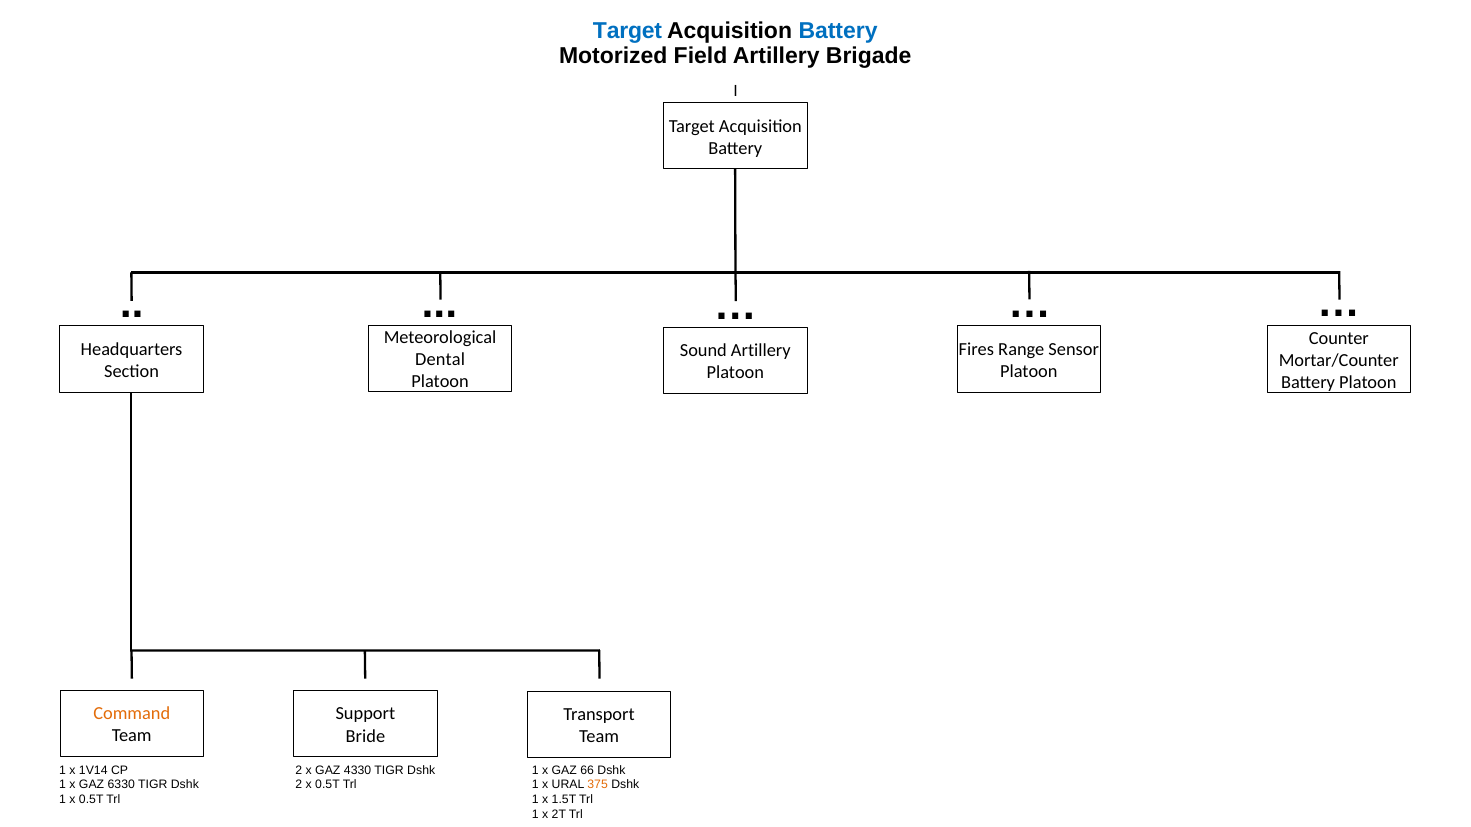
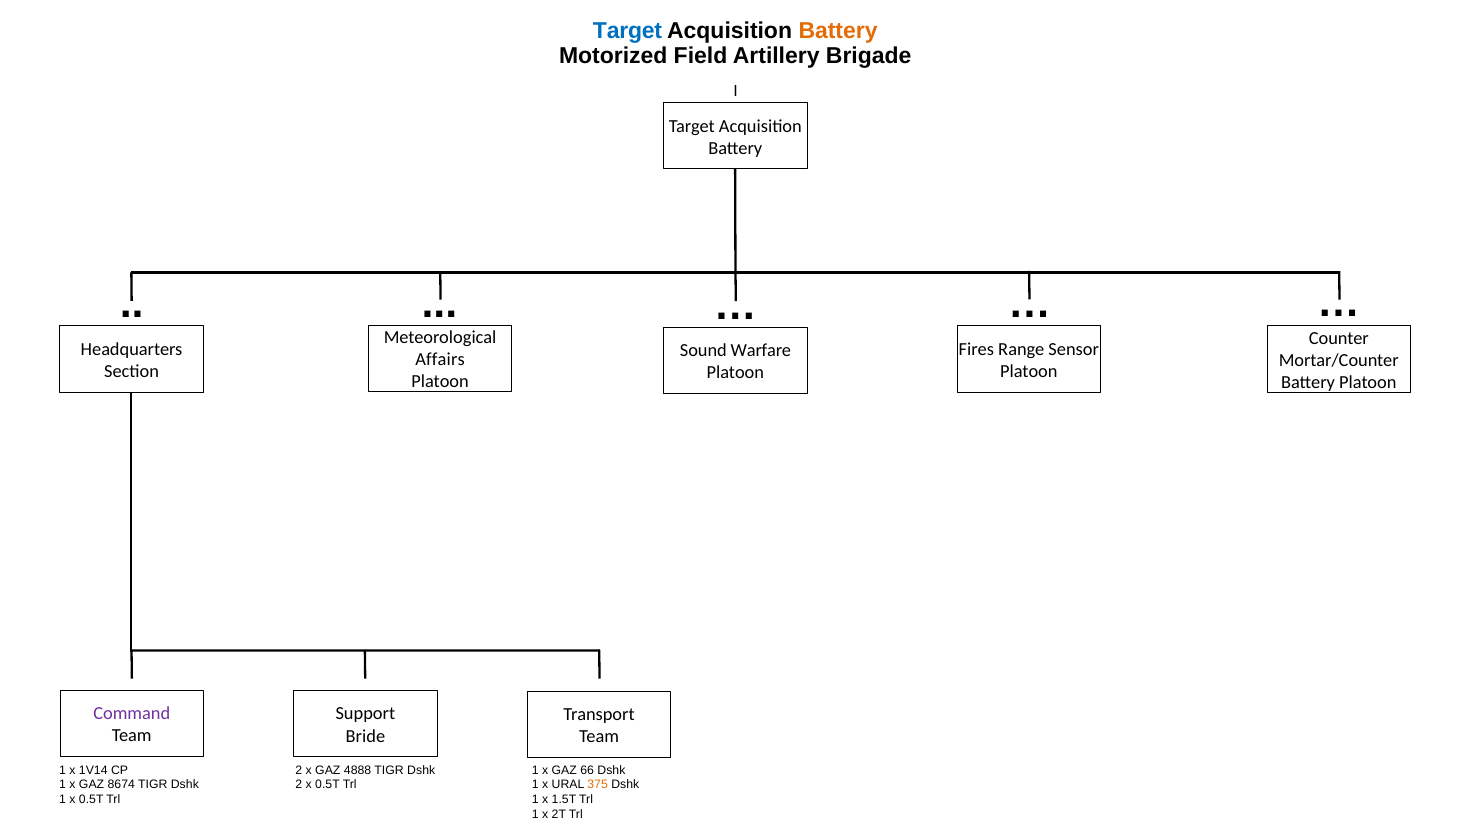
Battery at (838, 31) colour: blue -> orange
Sound Artillery: Artillery -> Warfare
Dental: Dental -> Affairs
Command colour: orange -> purple
4330: 4330 -> 4888
6330: 6330 -> 8674
